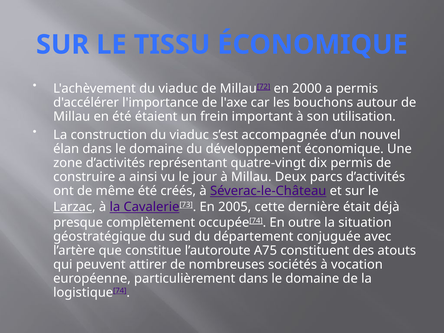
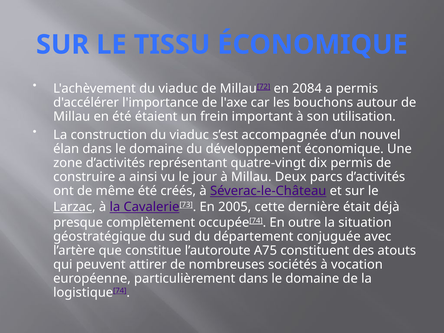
2000: 2000 -> 2084
